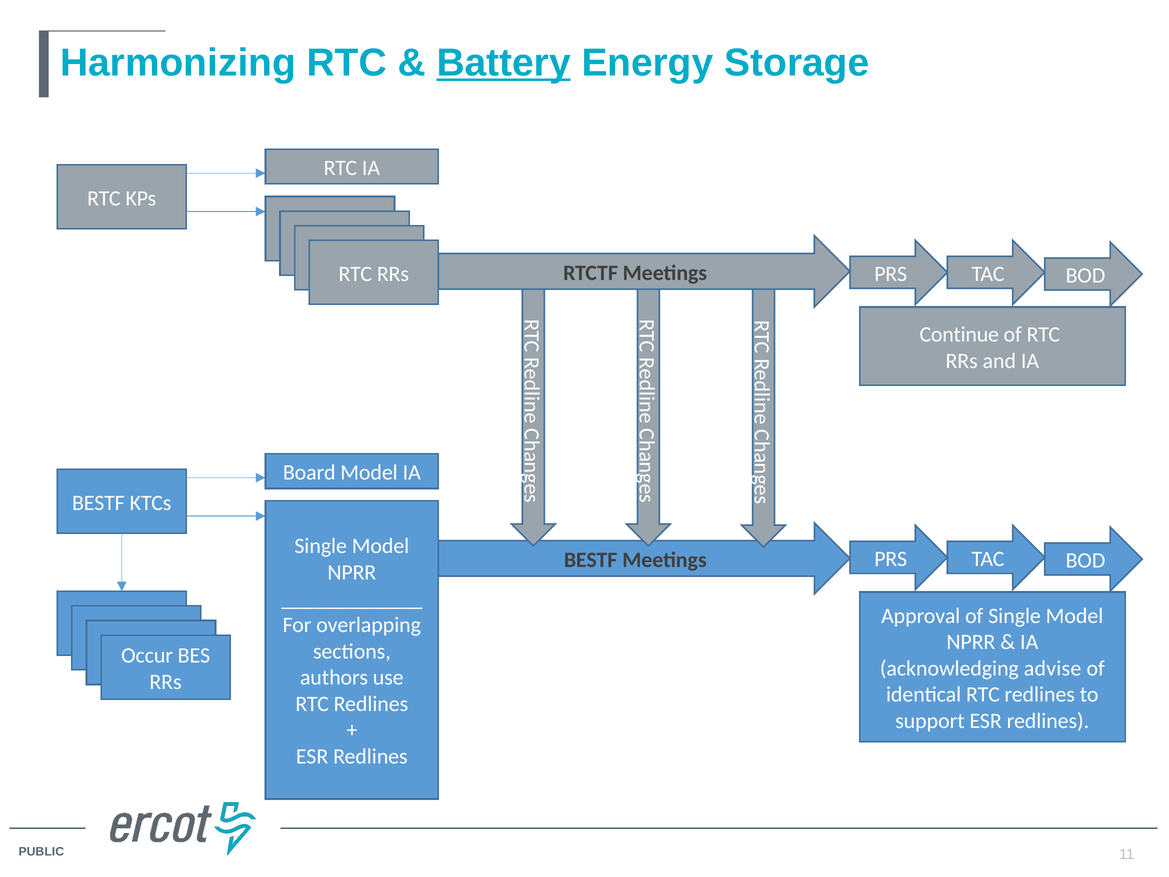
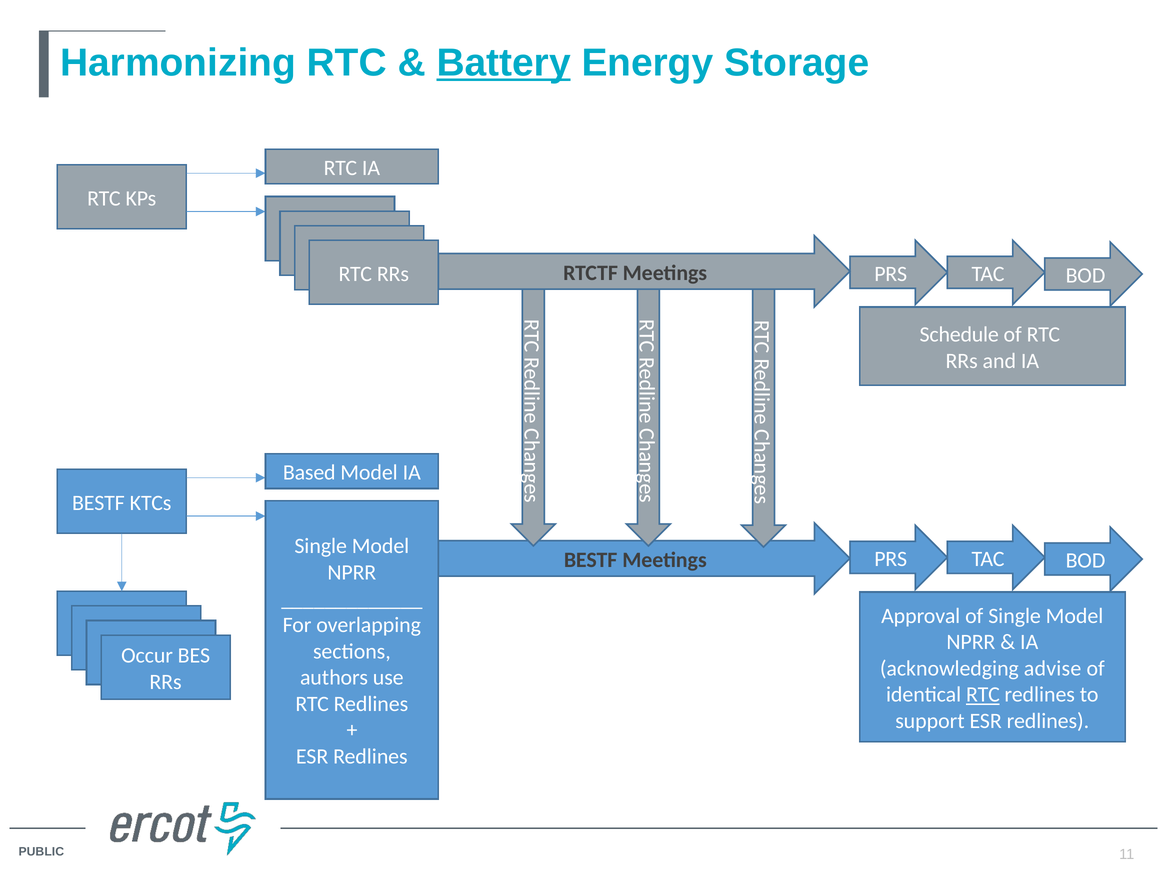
Continue: Continue -> Schedule
Board: Board -> Based
RTC at (983, 694) underline: none -> present
